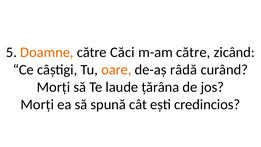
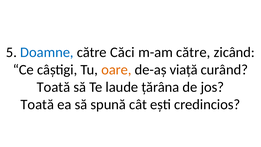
Doamne colour: orange -> blue
râdă: râdă -> viață
Morți at (53, 87): Morți -> Toată
Morți at (37, 104): Morți -> Toată
